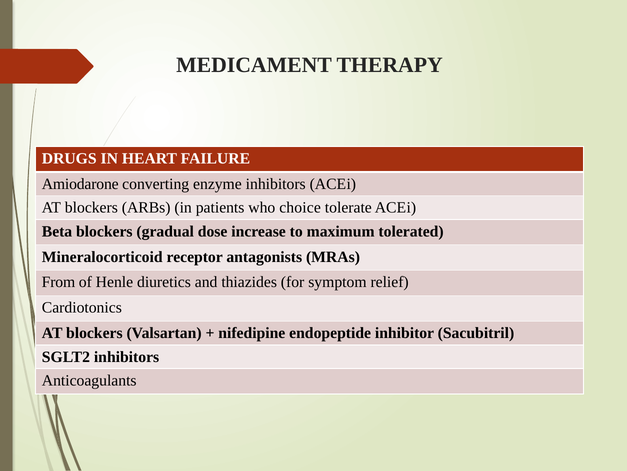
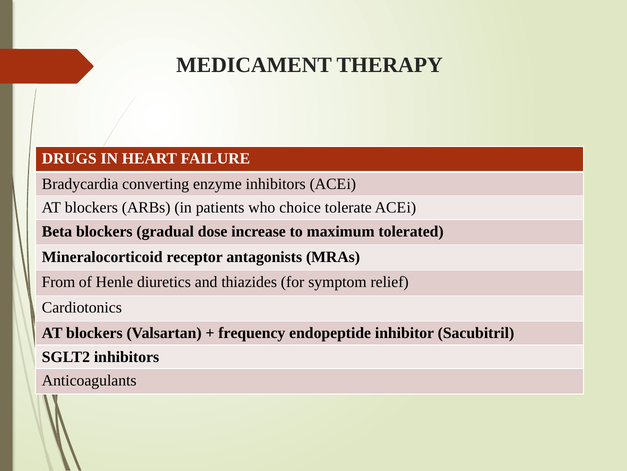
Amiodarone: Amiodarone -> Bradycardia
nifedipine: nifedipine -> frequency
